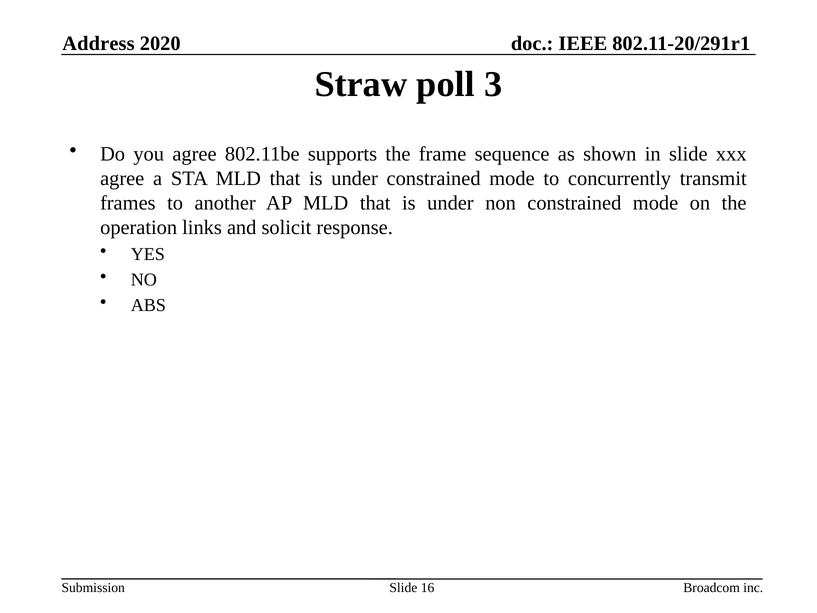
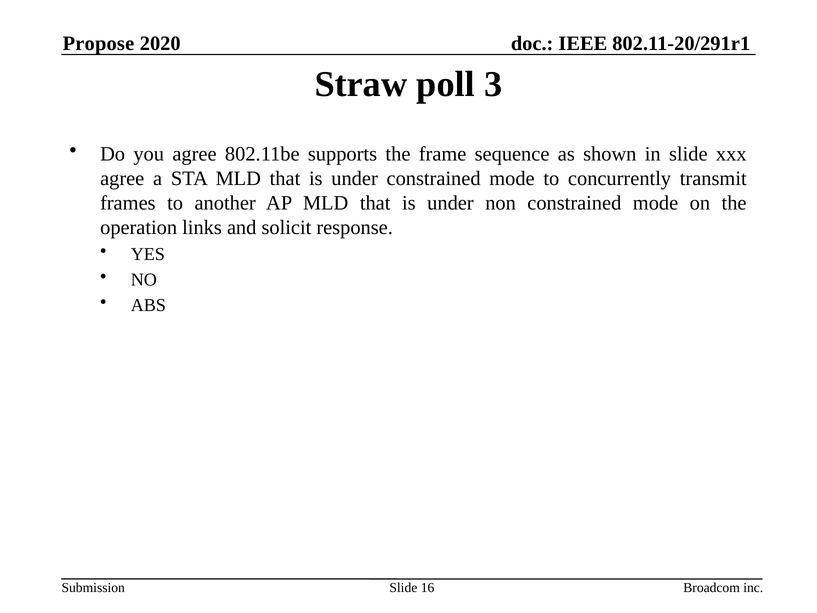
Address: Address -> Propose
